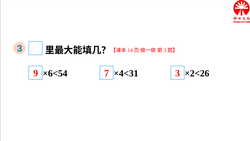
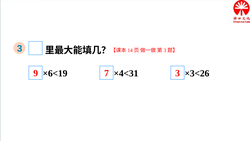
×6<54: ×6<54 -> ×6<19
×2<26: ×2<26 -> ×3<26
